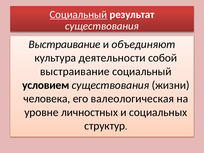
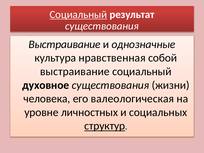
объединяют: объединяют -> однозначные
деятельности: деятельности -> нравственная
условием: условием -> духовное
структур underline: none -> present
